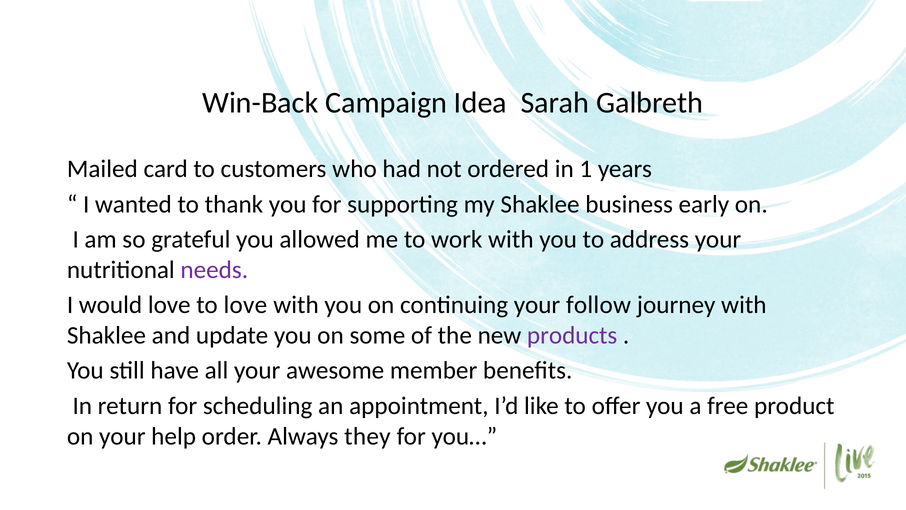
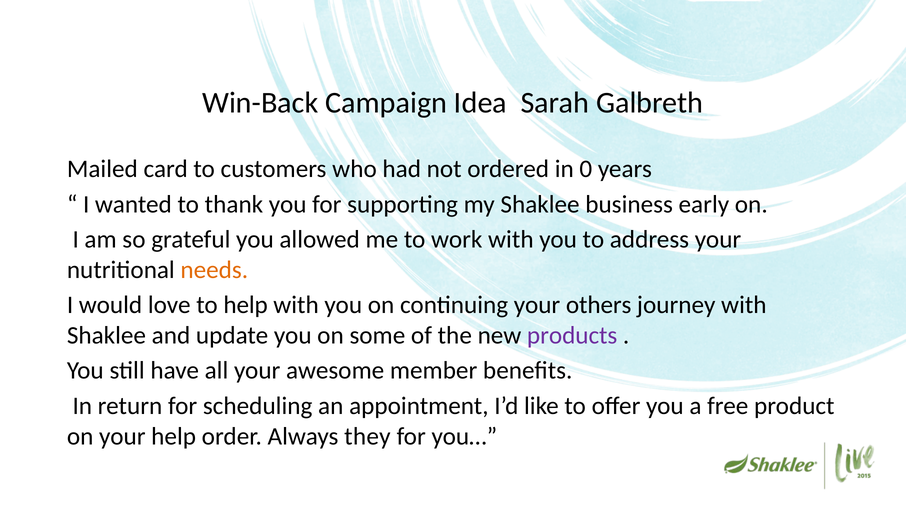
1: 1 -> 0
needs colour: purple -> orange
to love: love -> help
follow: follow -> others
